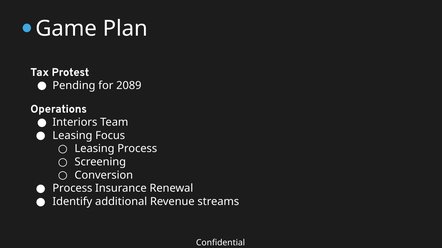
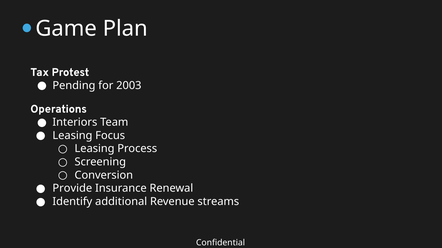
2089: 2089 -> 2003
Process at (72, 189): Process -> Provide
